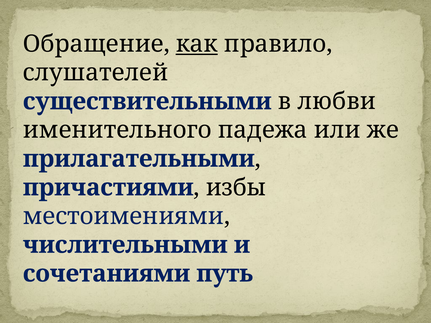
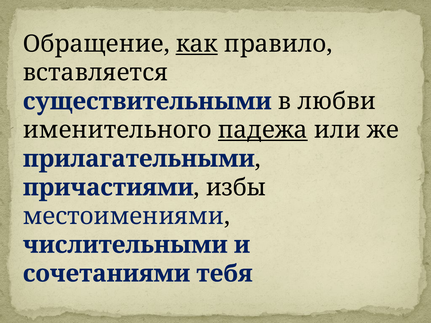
слушателей: слушателей -> вставляется
падежа underline: none -> present
путь: путь -> тебя
